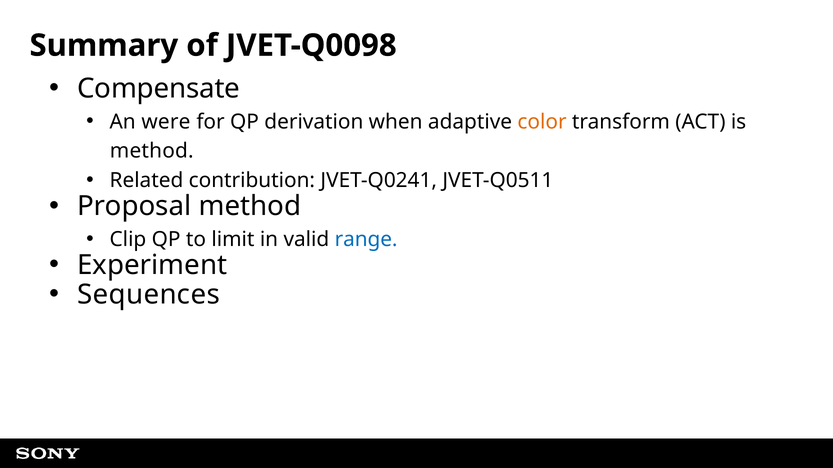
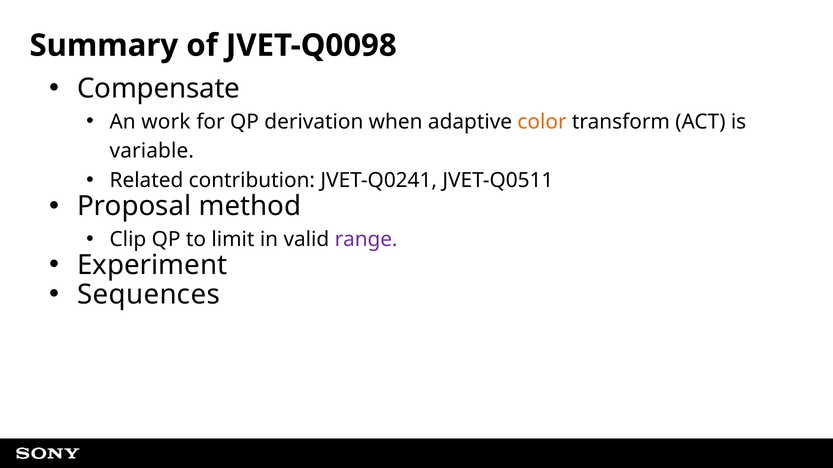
were: were -> work
method at (152, 151): method -> variable
range colour: blue -> purple
